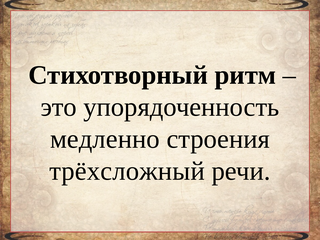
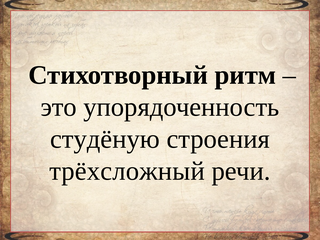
медленно: медленно -> студёную
